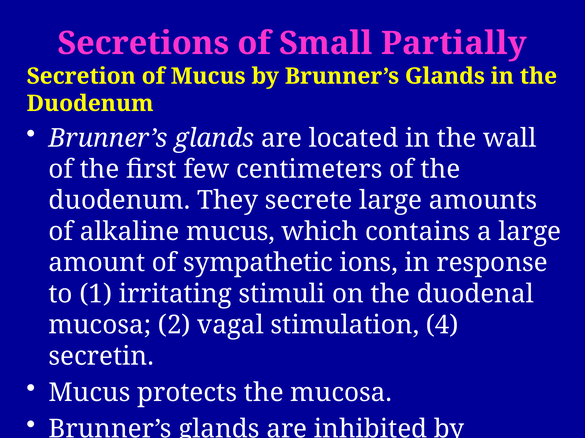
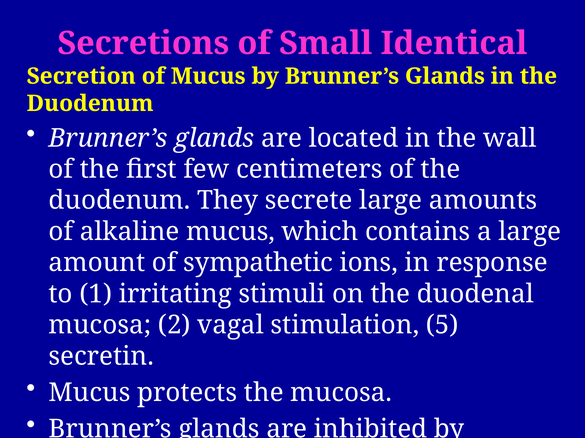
Partially: Partially -> Identical
4: 4 -> 5
